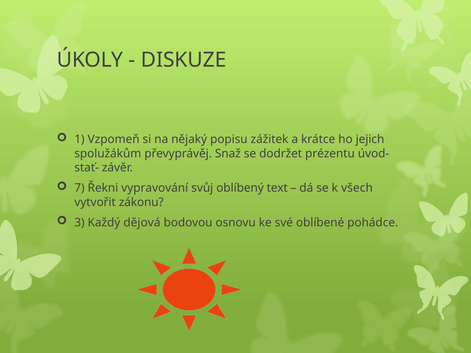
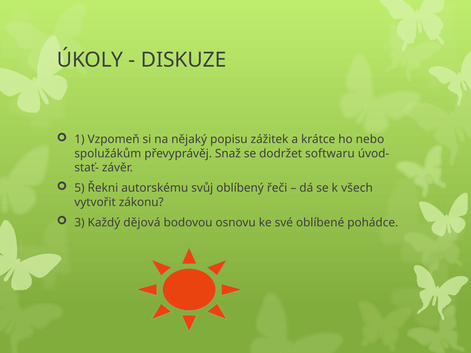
jejich: jejich -> nebo
prézentu: prézentu -> softwaru
7: 7 -> 5
vypravování: vypravování -> autorskému
text: text -> řeči
